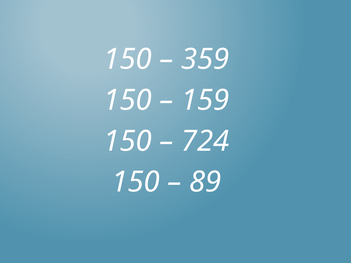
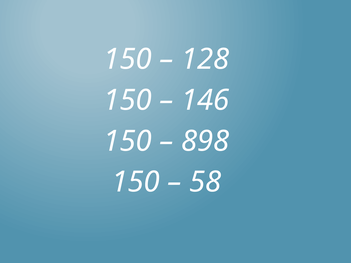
359: 359 -> 128
159: 159 -> 146
724: 724 -> 898
89: 89 -> 58
